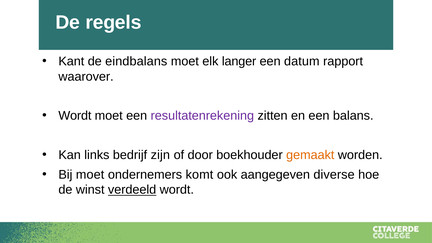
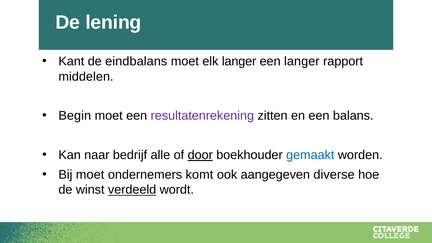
regels: regels -> lening
een datum: datum -> langer
waarover: waarover -> middelen
Wordt at (75, 116): Wordt -> Begin
links: links -> naar
zijn: zijn -> alle
door underline: none -> present
gemaakt colour: orange -> blue
